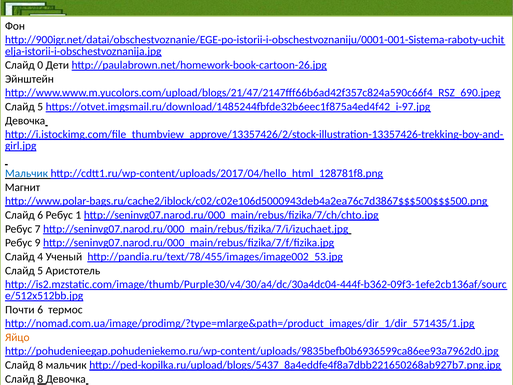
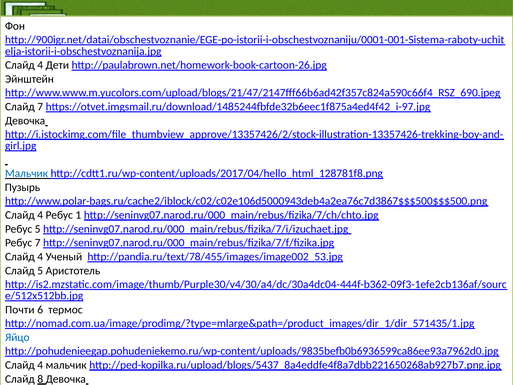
0 at (40, 65): 0 -> 4
5 at (40, 107): 5 -> 7
Магнит: Магнит -> Пузырь
6 at (40, 215): 6 -> 4
Ребус 7: 7 -> 5
Ребус 9: 9 -> 7
Яйцо colour: orange -> blue
8 at (40, 365): 8 -> 4
